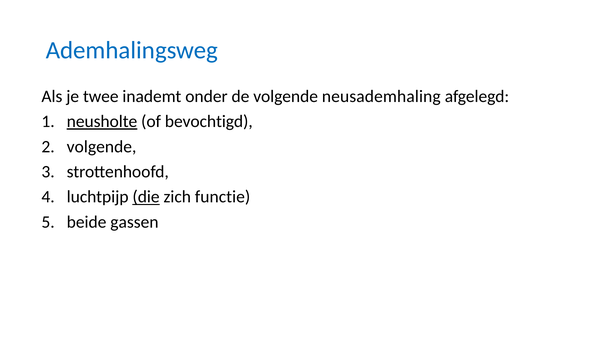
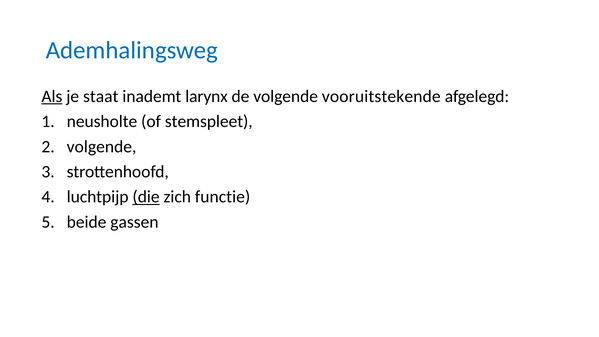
Als underline: none -> present
twee: twee -> staat
onder: onder -> larynx
neusademhaling: neusademhaling -> vooruitstekende
neusholte underline: present -> none
bevochtigd: bevochtigd -> stemspleet
